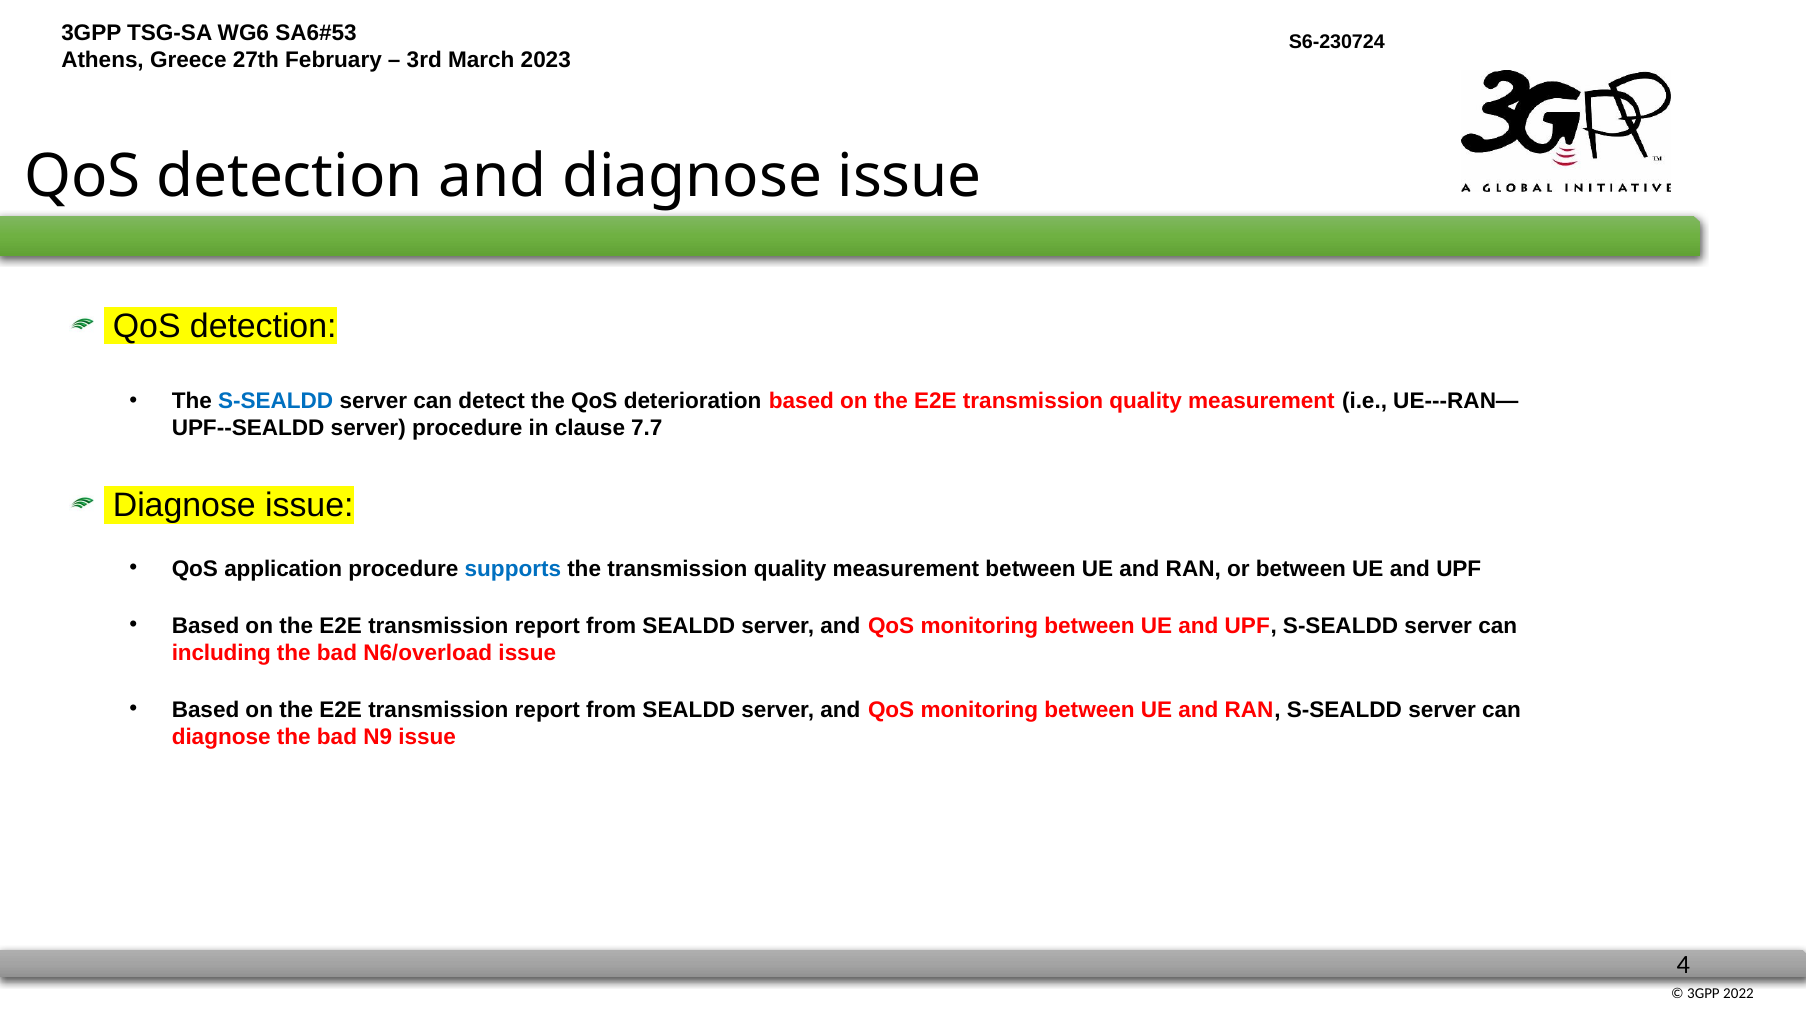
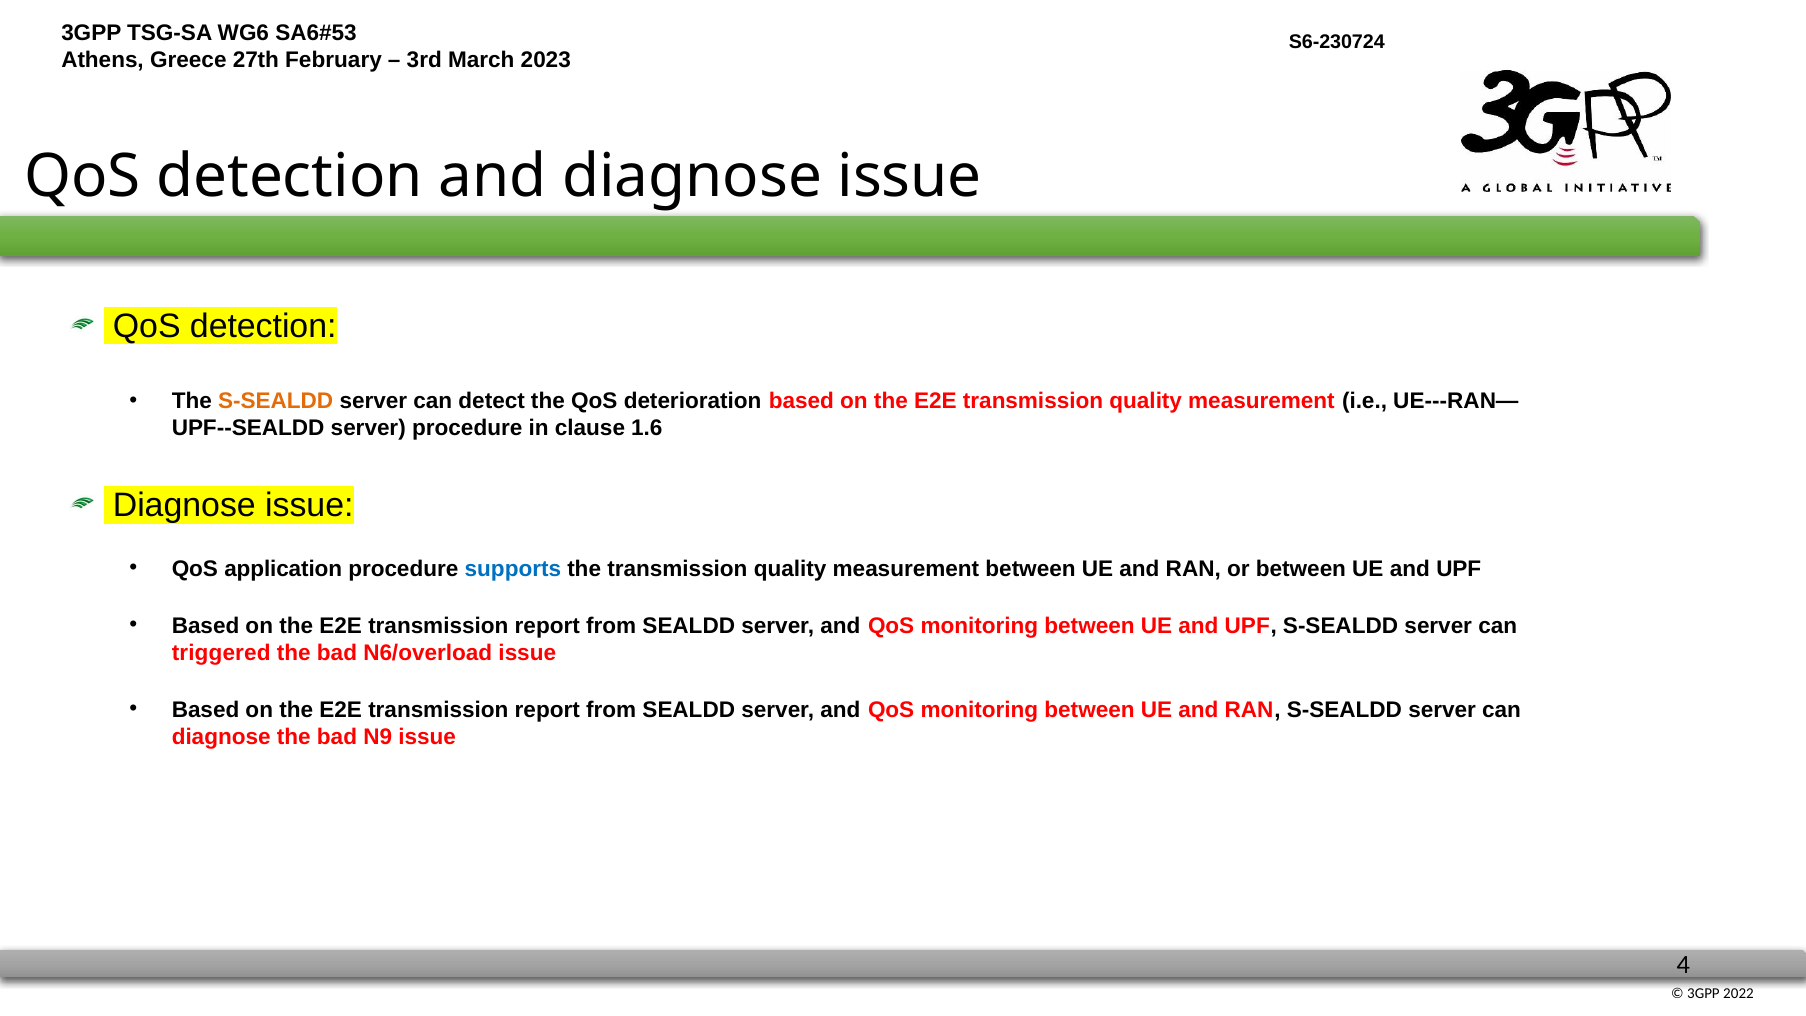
S-SEALDD at (276, 401) colour: blue -> orange
7.7: 7.7 -> 1.6
including: including -> triggered
